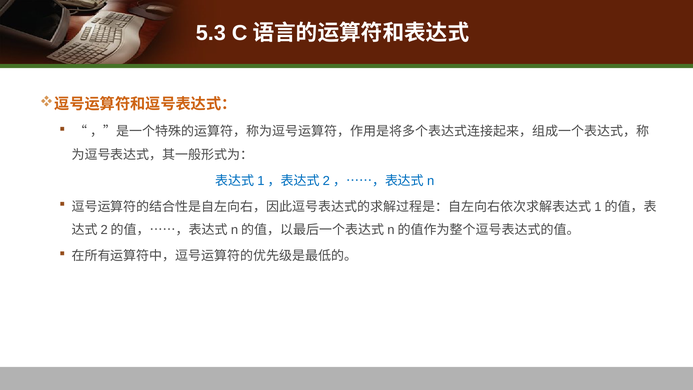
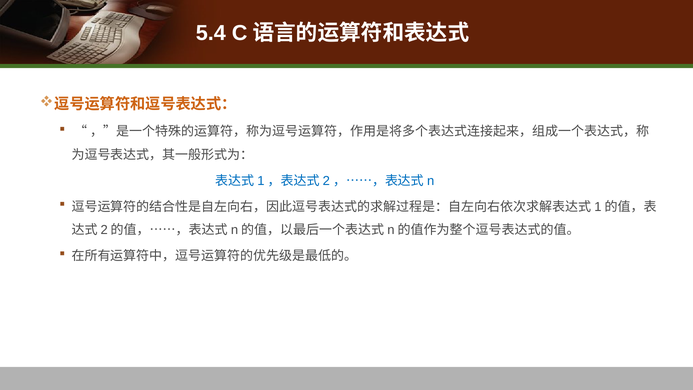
5.3: 5.3 -> 5.4
